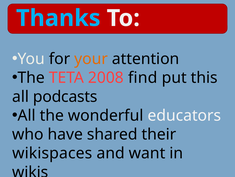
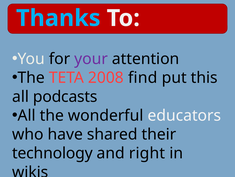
your colour: orange -> purple
wikispaces: wikispaces -> technology
want: want -> right
